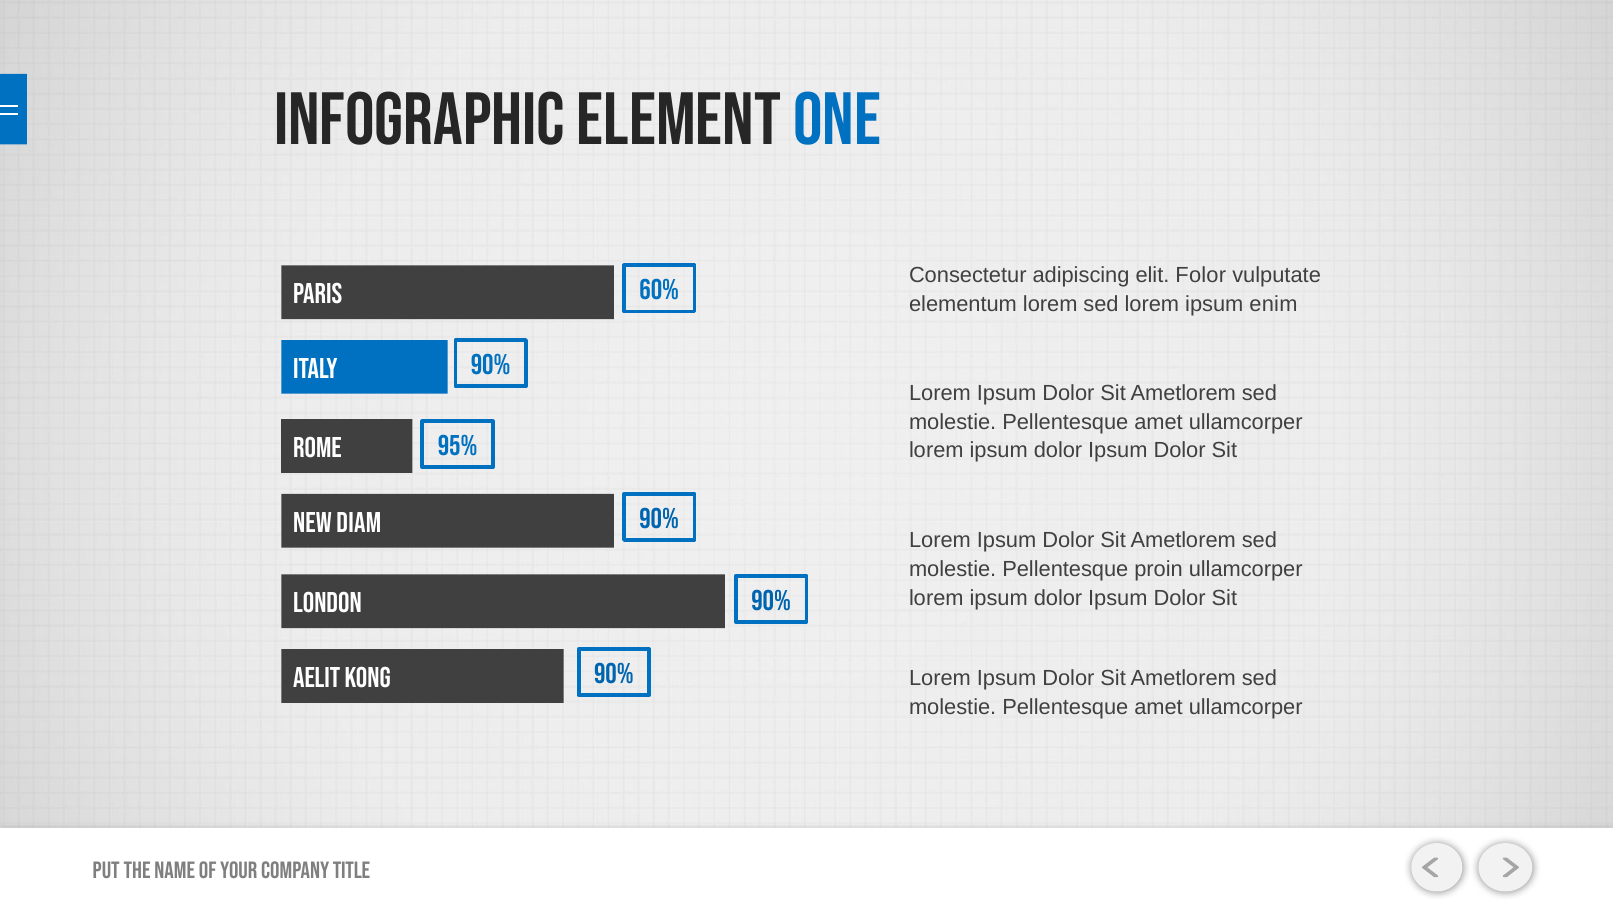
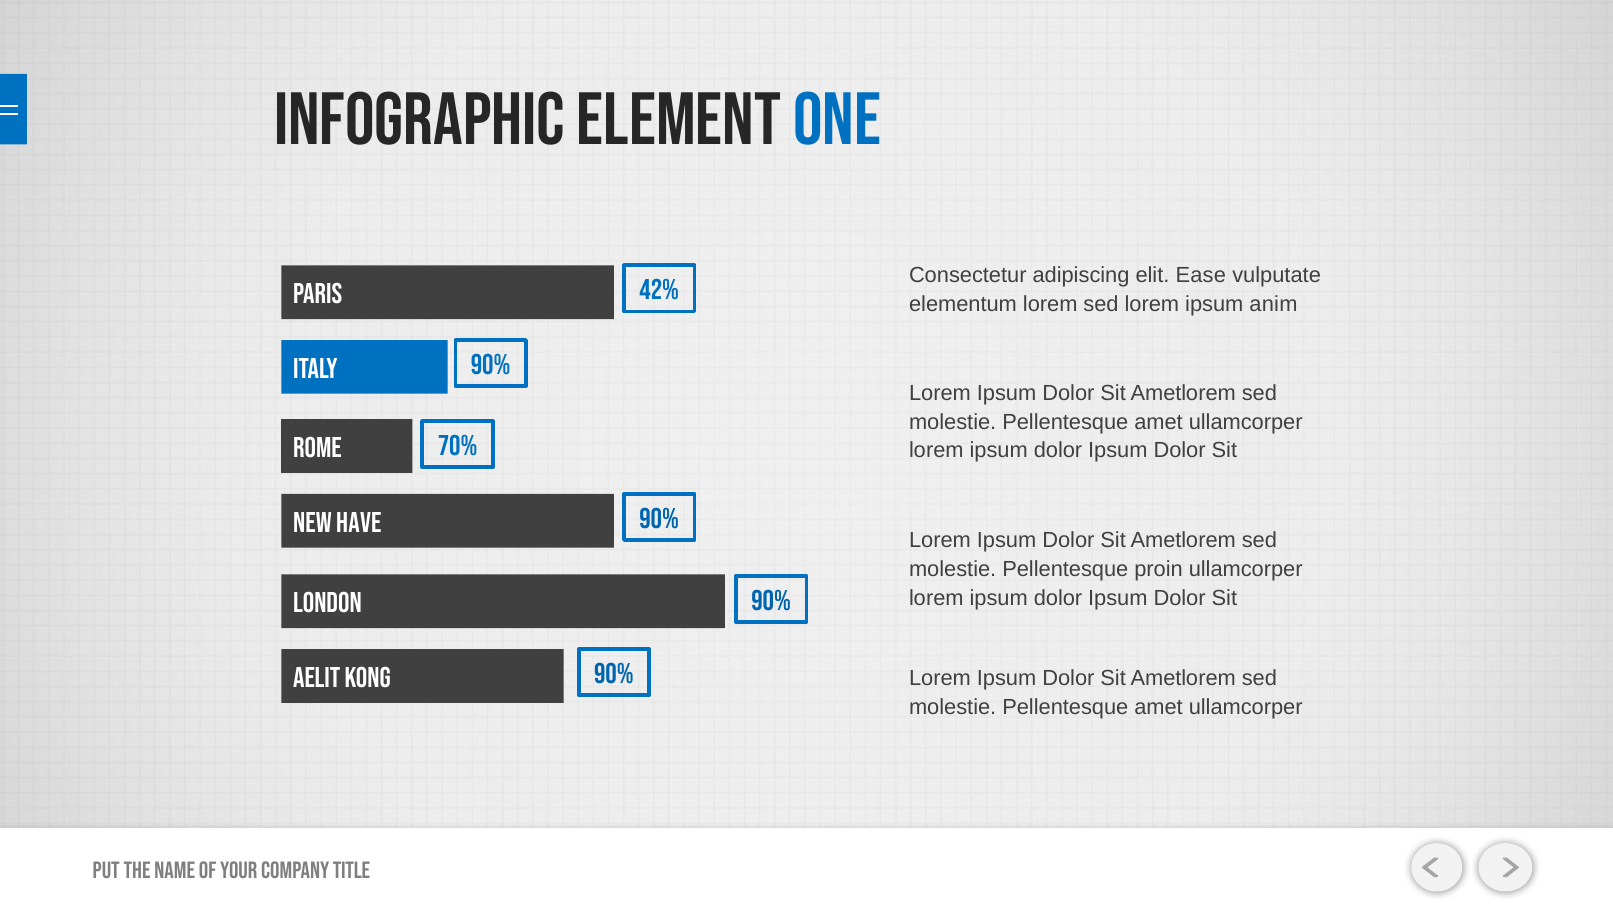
Folor: Folor -> Ease
60%: 60% -> 42%
enim: enim -> anim
95%: 95% -> 70%
DIAM: DIAM -> HAVE
